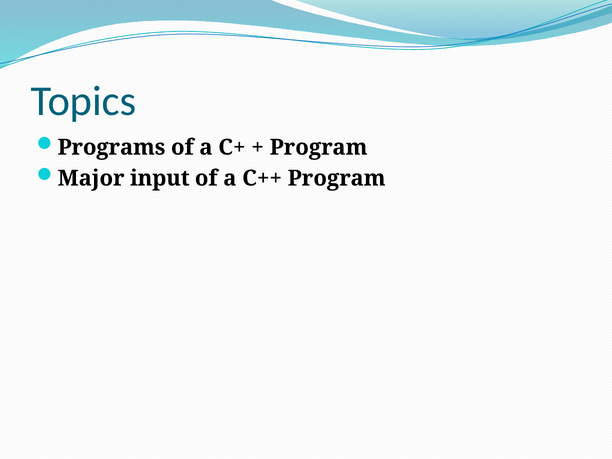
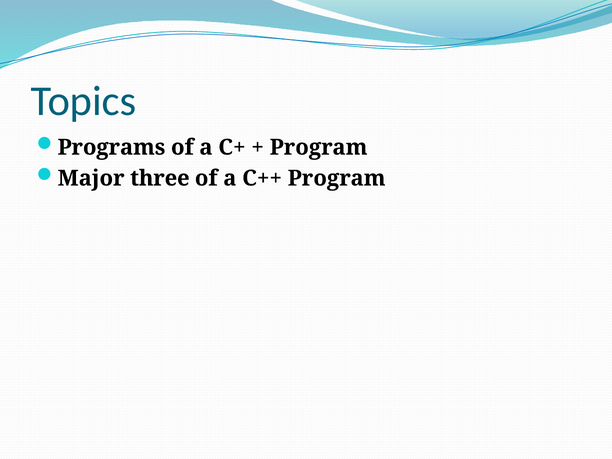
input: input -> three
